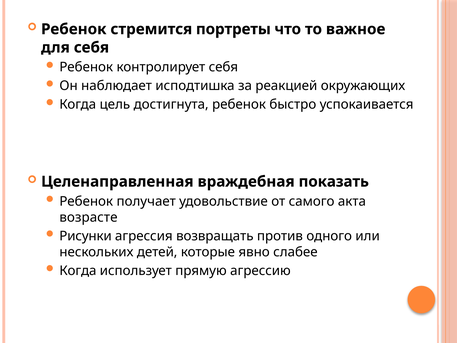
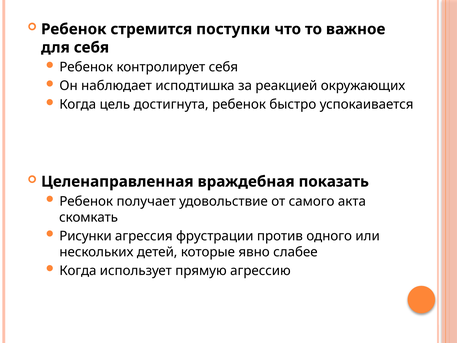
портреты: портреты -> поступки
возрасте: возрасте -> скомкать
возвращать: возвращать -> фрустрации
